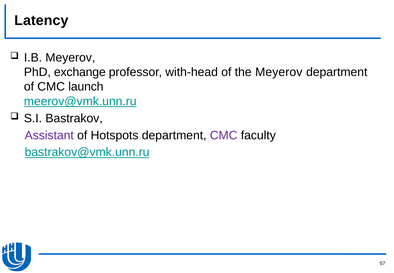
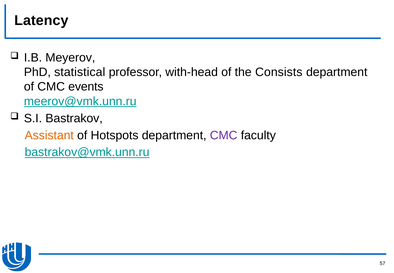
exchange: exchange -> statistical
the Meyerov: Meyerov -> Consists
launch: launch -> events
Assistant colour: purple -> orange
